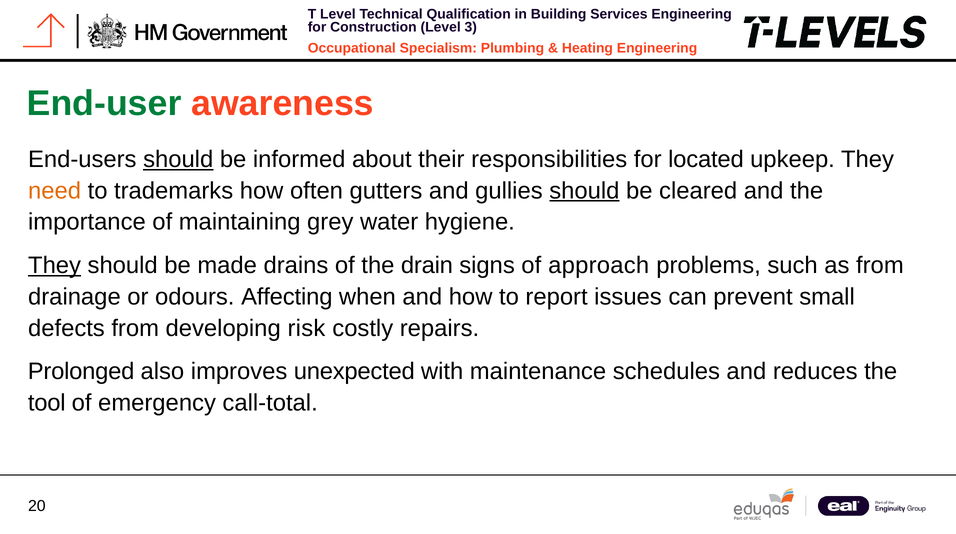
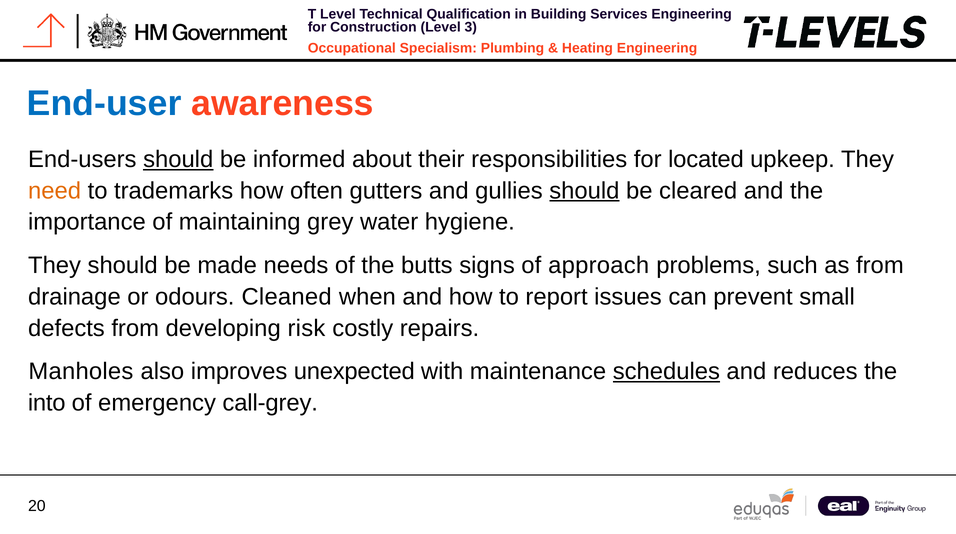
End-user colour: green -> blue
They at (55, 266) underline: present -> none
drains: drains -> needs
drain: drain -> butts
Affecting: Affecting -> Cleaned
Prolonged: Prolonged -> Manholes
schedules underline: none -> present
tool: tool -> into
call-total: call-total -> call-grey
